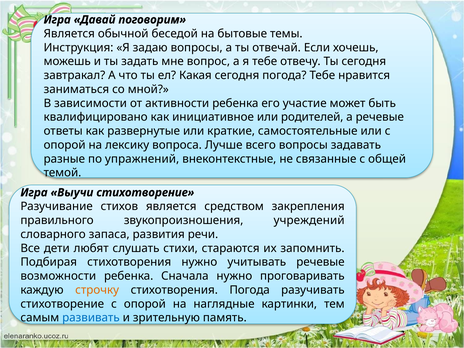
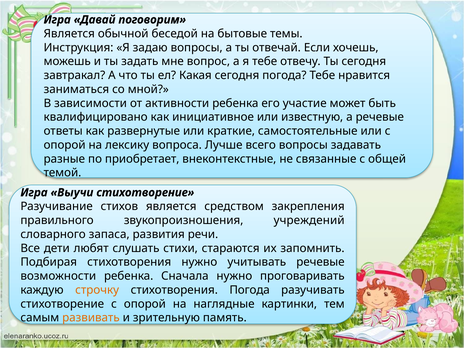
родителей: родителей -> известную
упражнений: упражнений -> приобретает
развивать colour: blue -> orange
